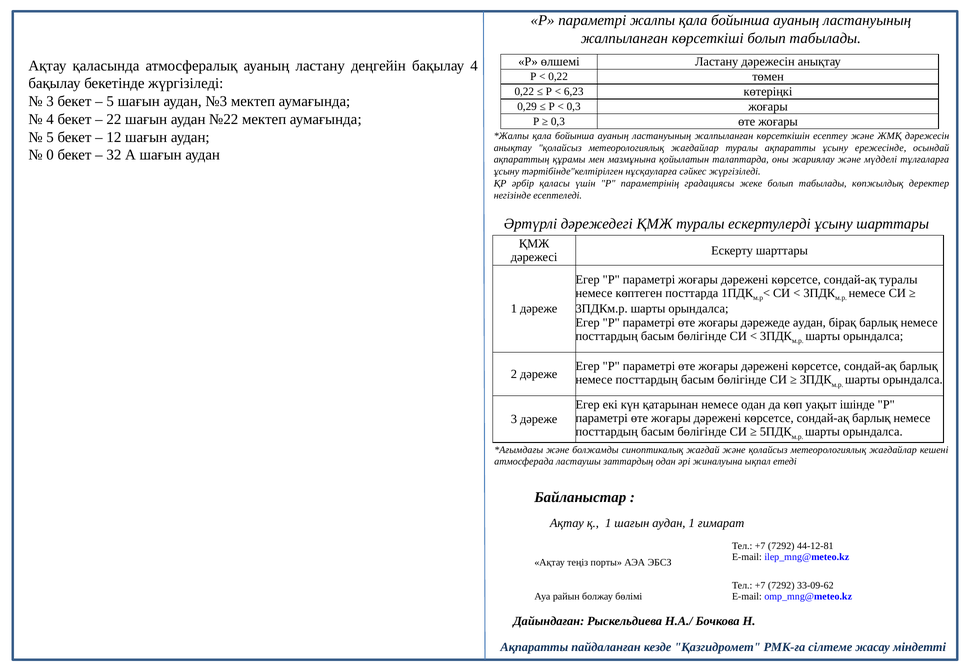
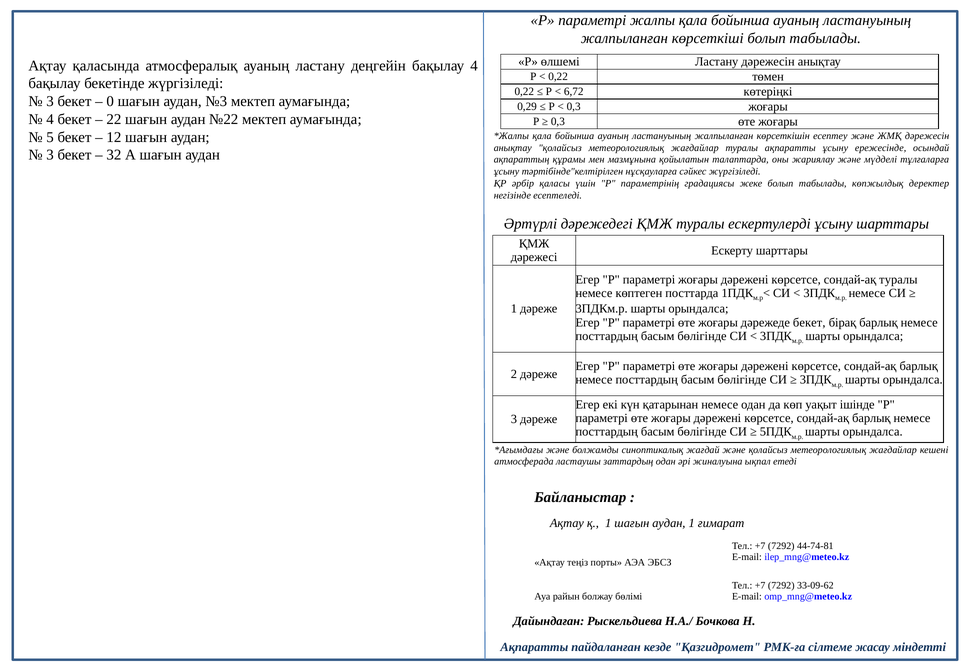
6,23: 6,23 -> 6,72
5 at (110, 101): 5 -> 0
0 at (50, 155): 0 -> 3
дәрежеде аудан: аудан -> бекет
44-12-81: 44-12-81 -> 44-74-81
